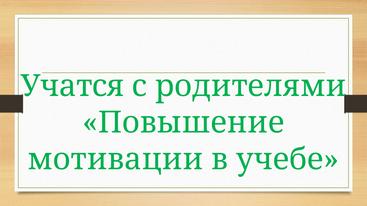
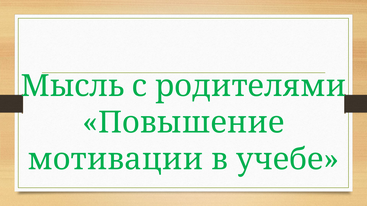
Учатся: Учатся -> Мысль
